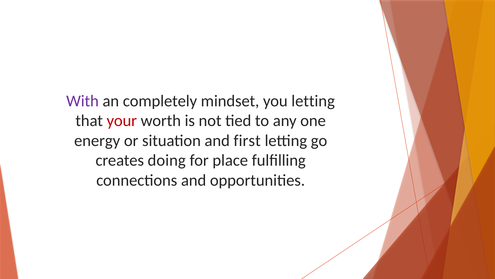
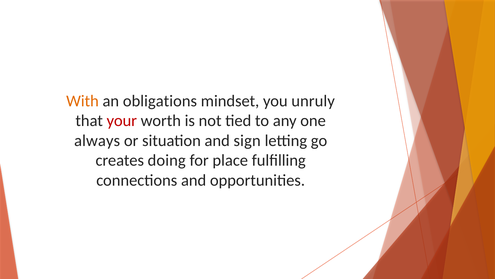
With colour: purple -> orange
completely: completely -> obligations
you letting: letting -> unruly
energy: energy -> always
first: first -> sign
